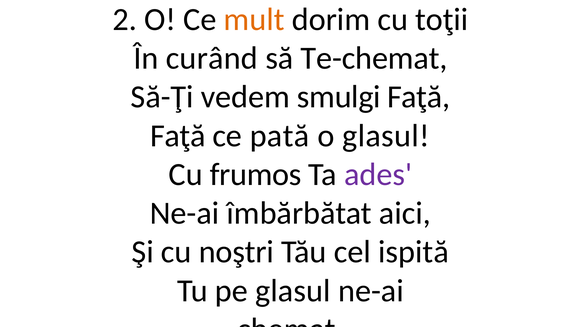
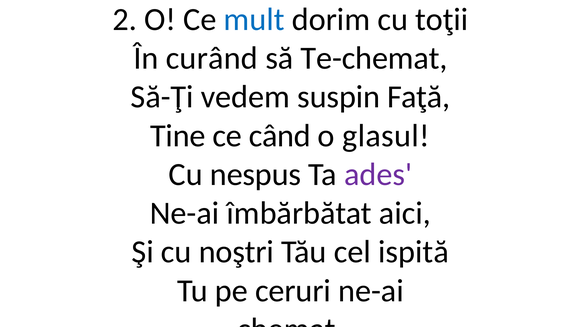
mult colour: orange -> blue
smulgi: smulgi -> suspin
Faţă at (178, 136): Faţă -> Tine
pată: pată -> când
frumos: frumos -> nespus
pe glasul: glasul -> ceruri
